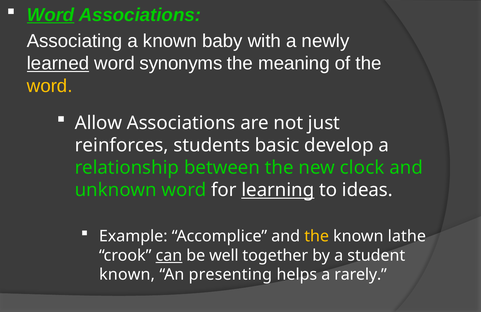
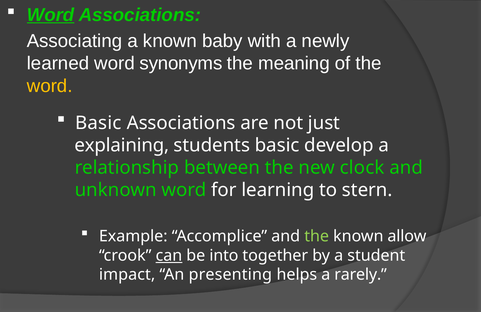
learned underline: present -> none
Allow at (98, 123): Allow -> Basic
reinforces: reinforces -> explaining
learning underline: present -> none
ideas: ideas -> stern
the at (317, 237) colour: yellow -> light green
lathe: lathe -> allow
well: well -> into
known at (127, 275): known -> impact
